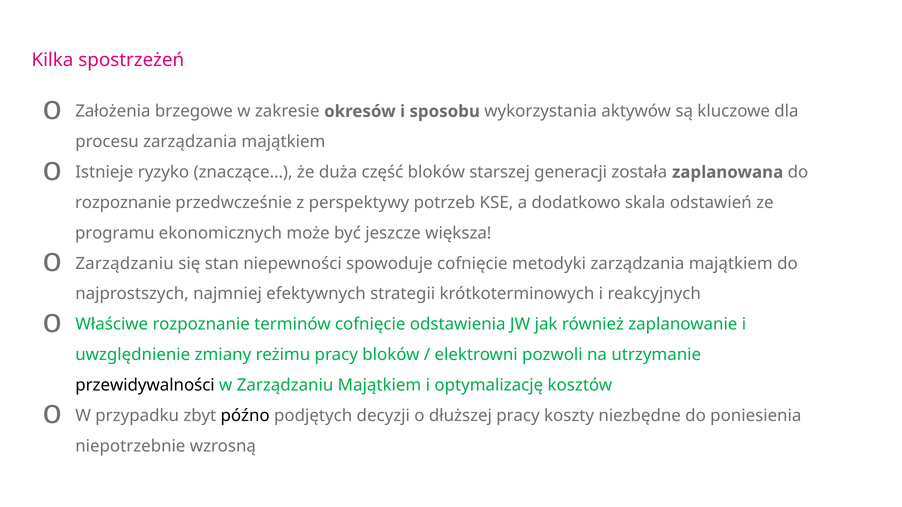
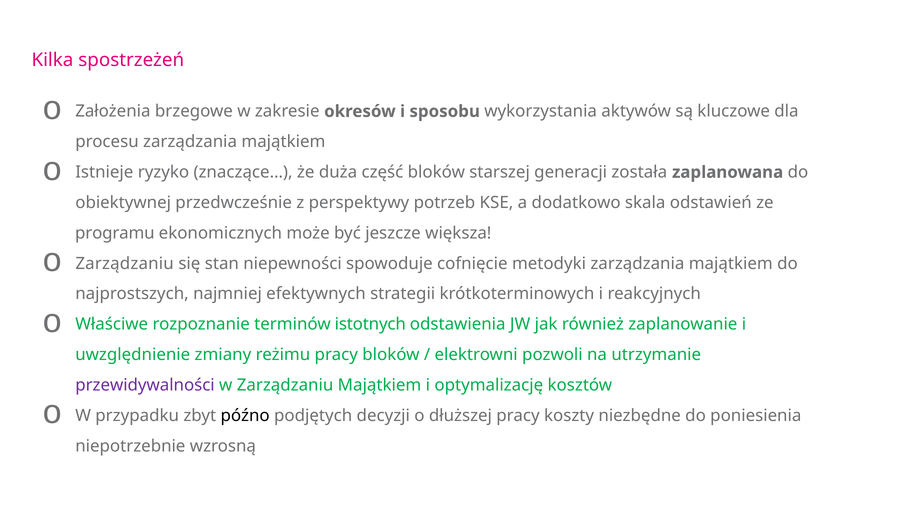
rozpoznanie at (123, 203): rozpoznanie -> obiektywnej
terminów cofnięcie: cofnięcie -> istotnych
przewidywalności colour: black -> purple
